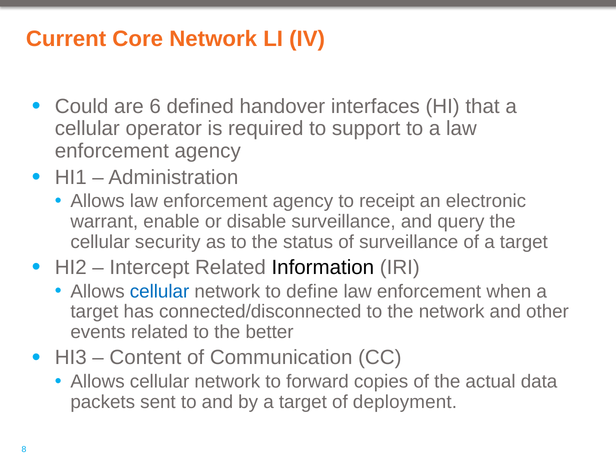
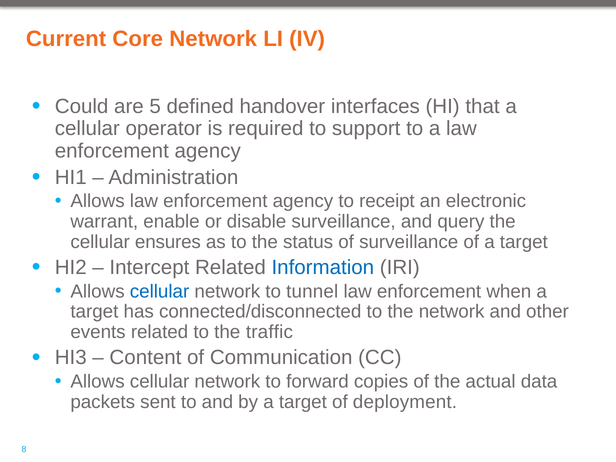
6: 6 -> 5
security: security -> ensures
Information colour: black -> blue
define: define -> tunnel
better: better -> traffic
